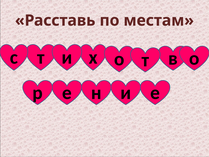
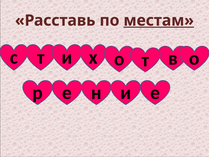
местам underline: none -> present
